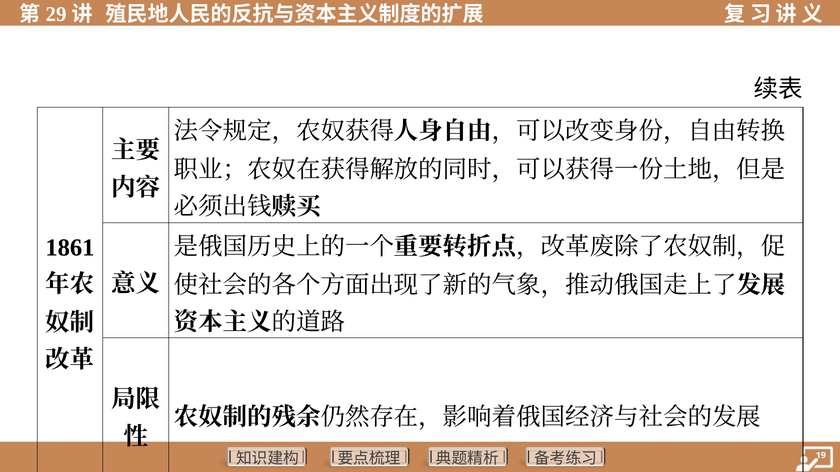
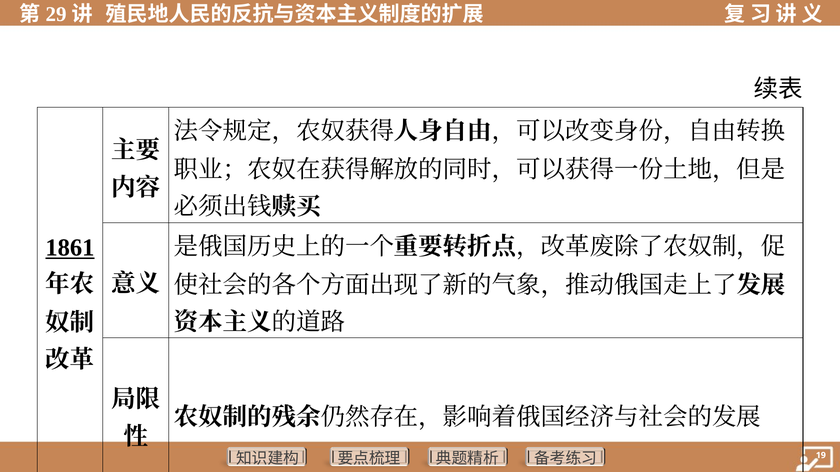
1861 underline: none -> present
